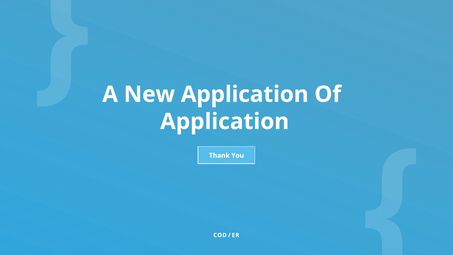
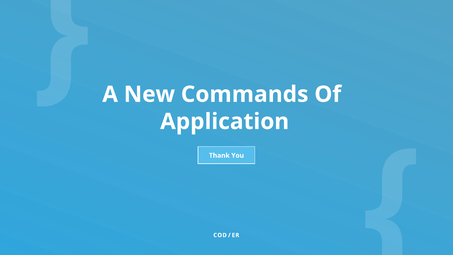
New Application: Application -> Commands
